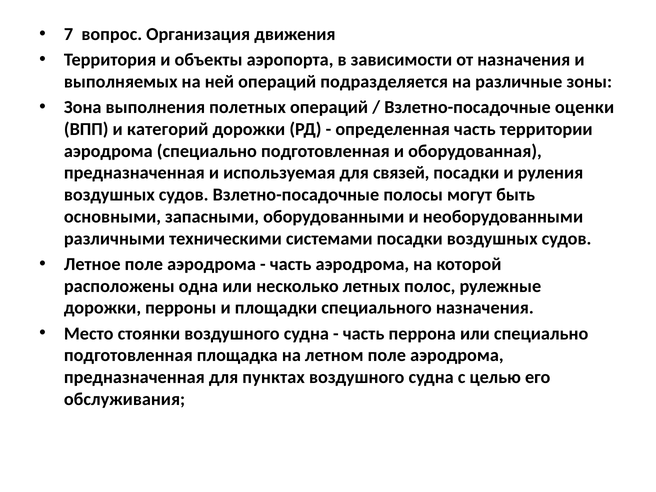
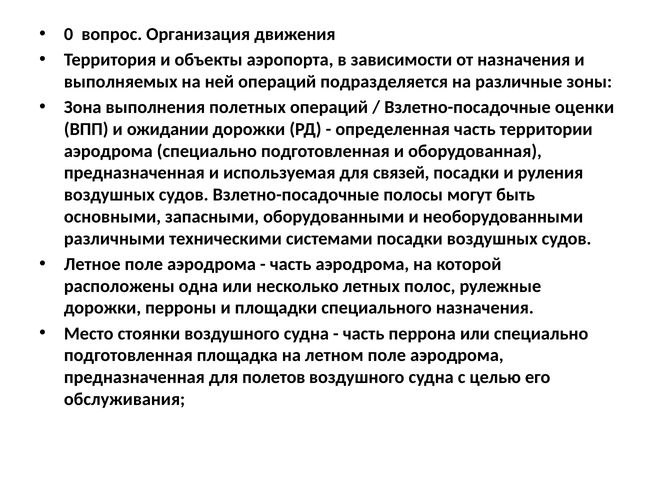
7: 7 -> 0
категорий: категорий -> ожидании
пунктах: пунктах -> полетов
